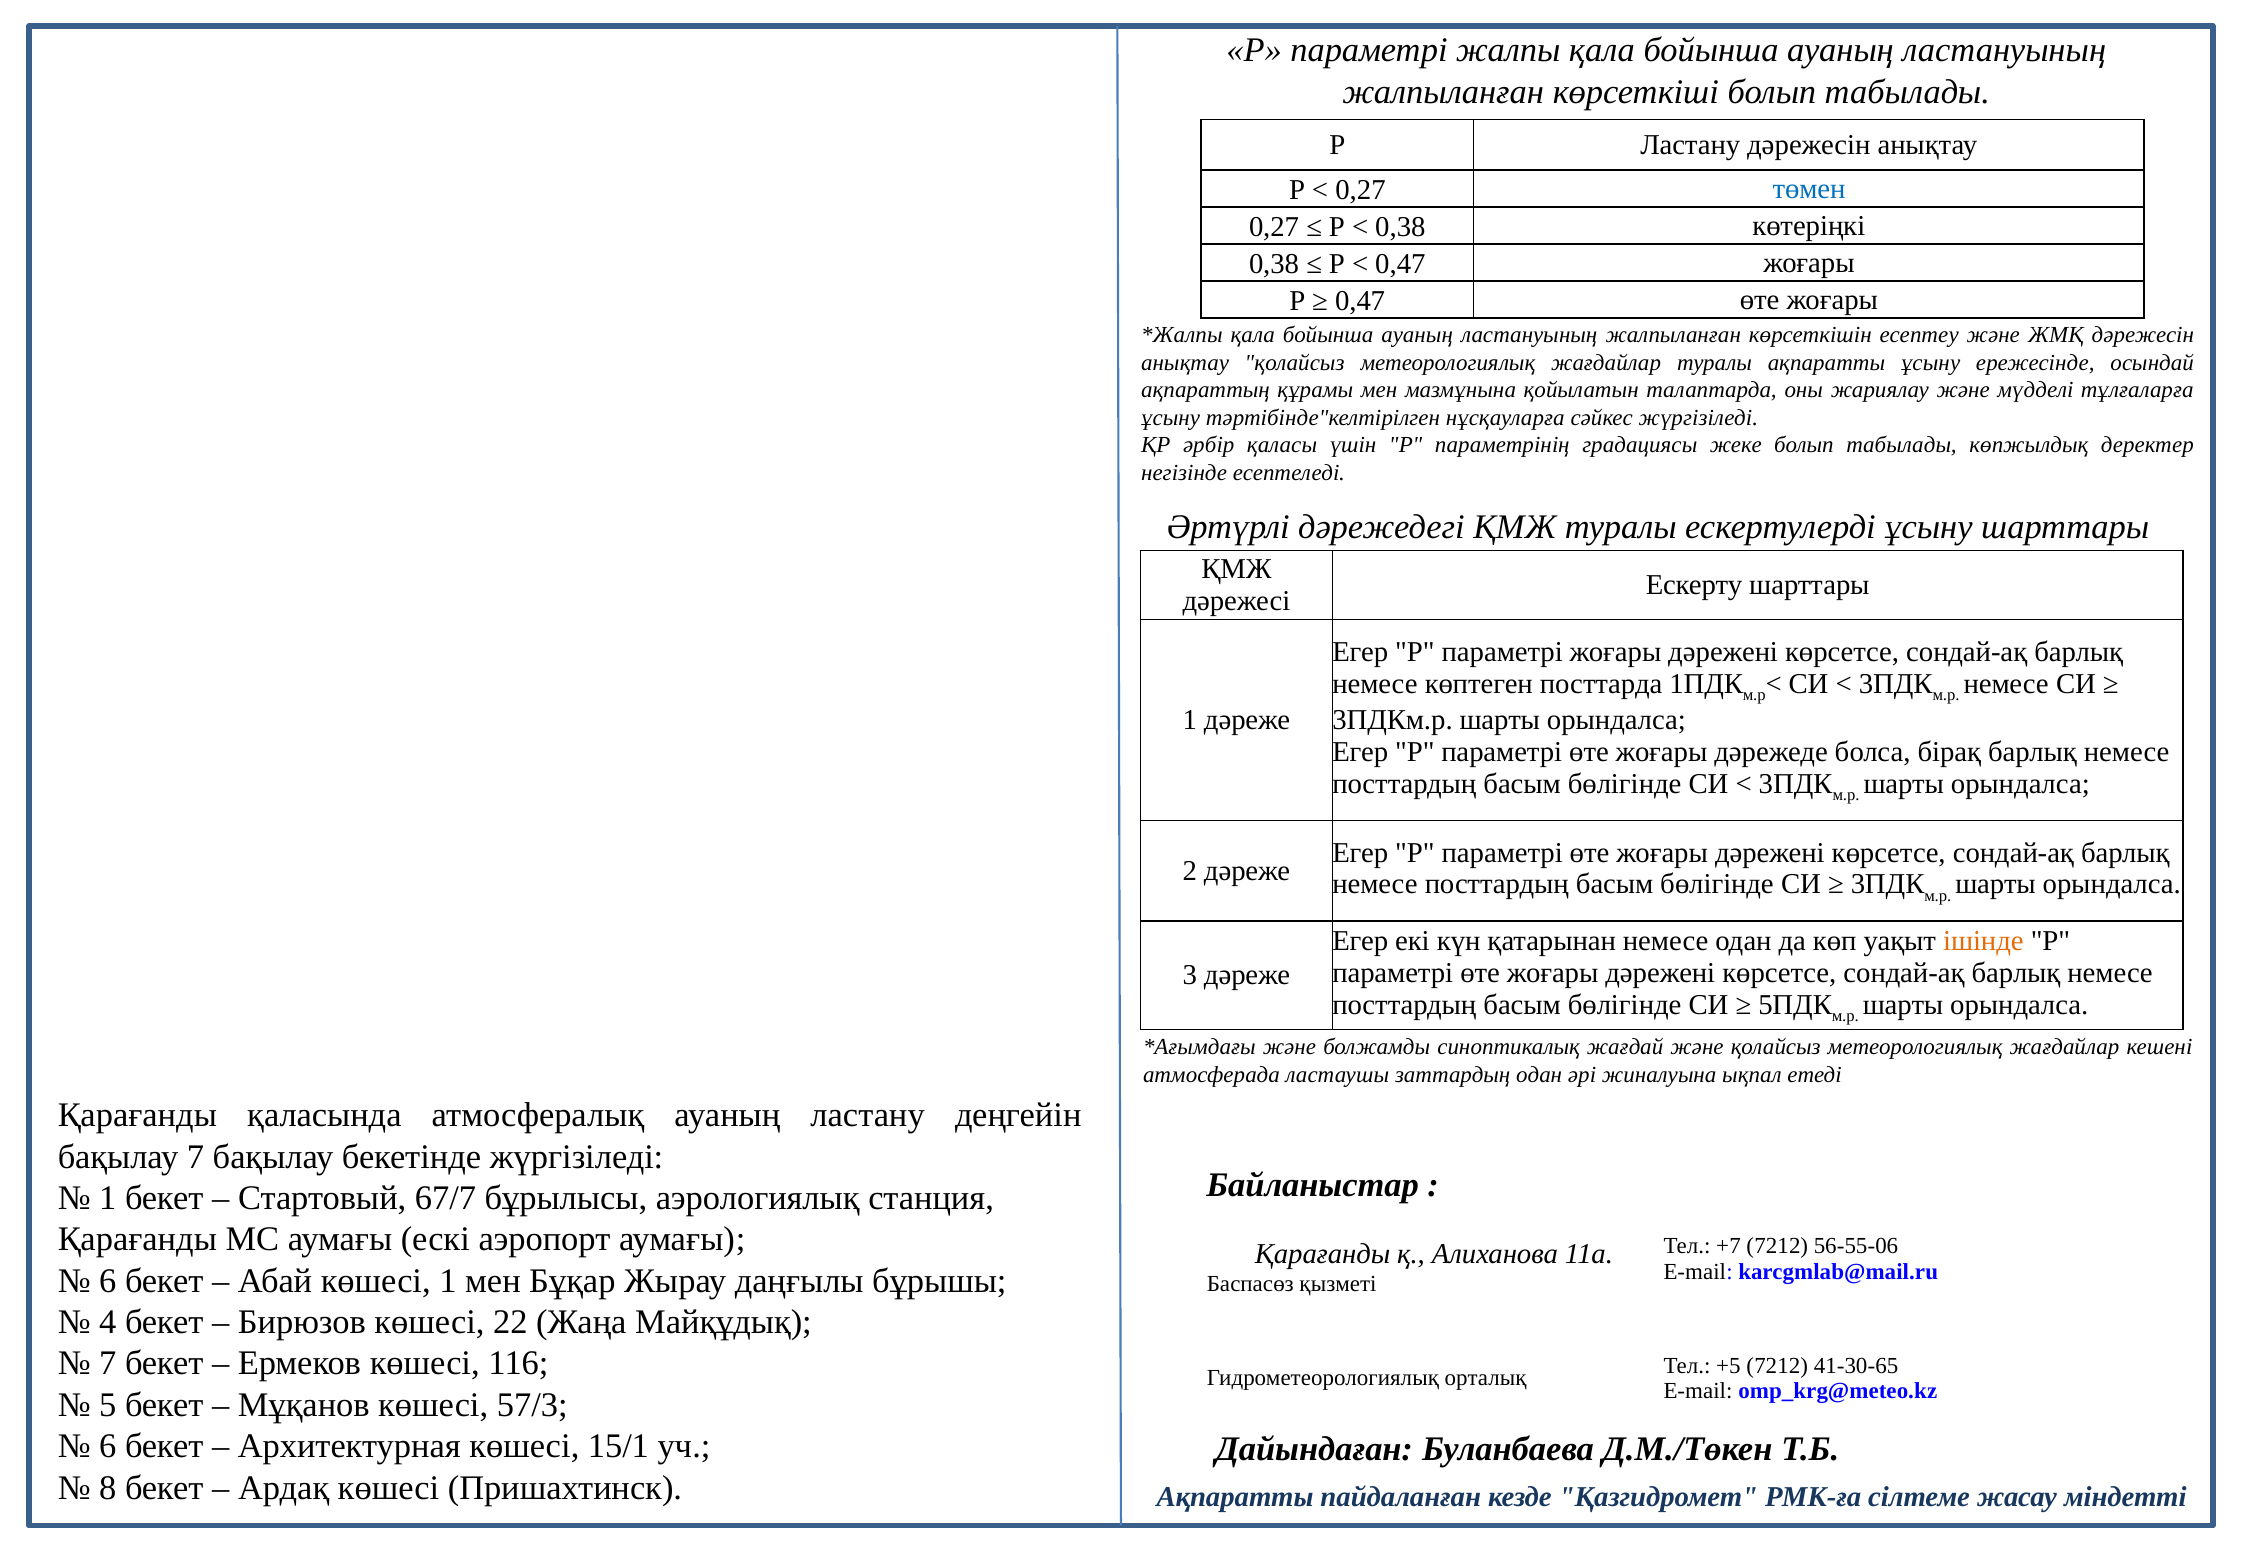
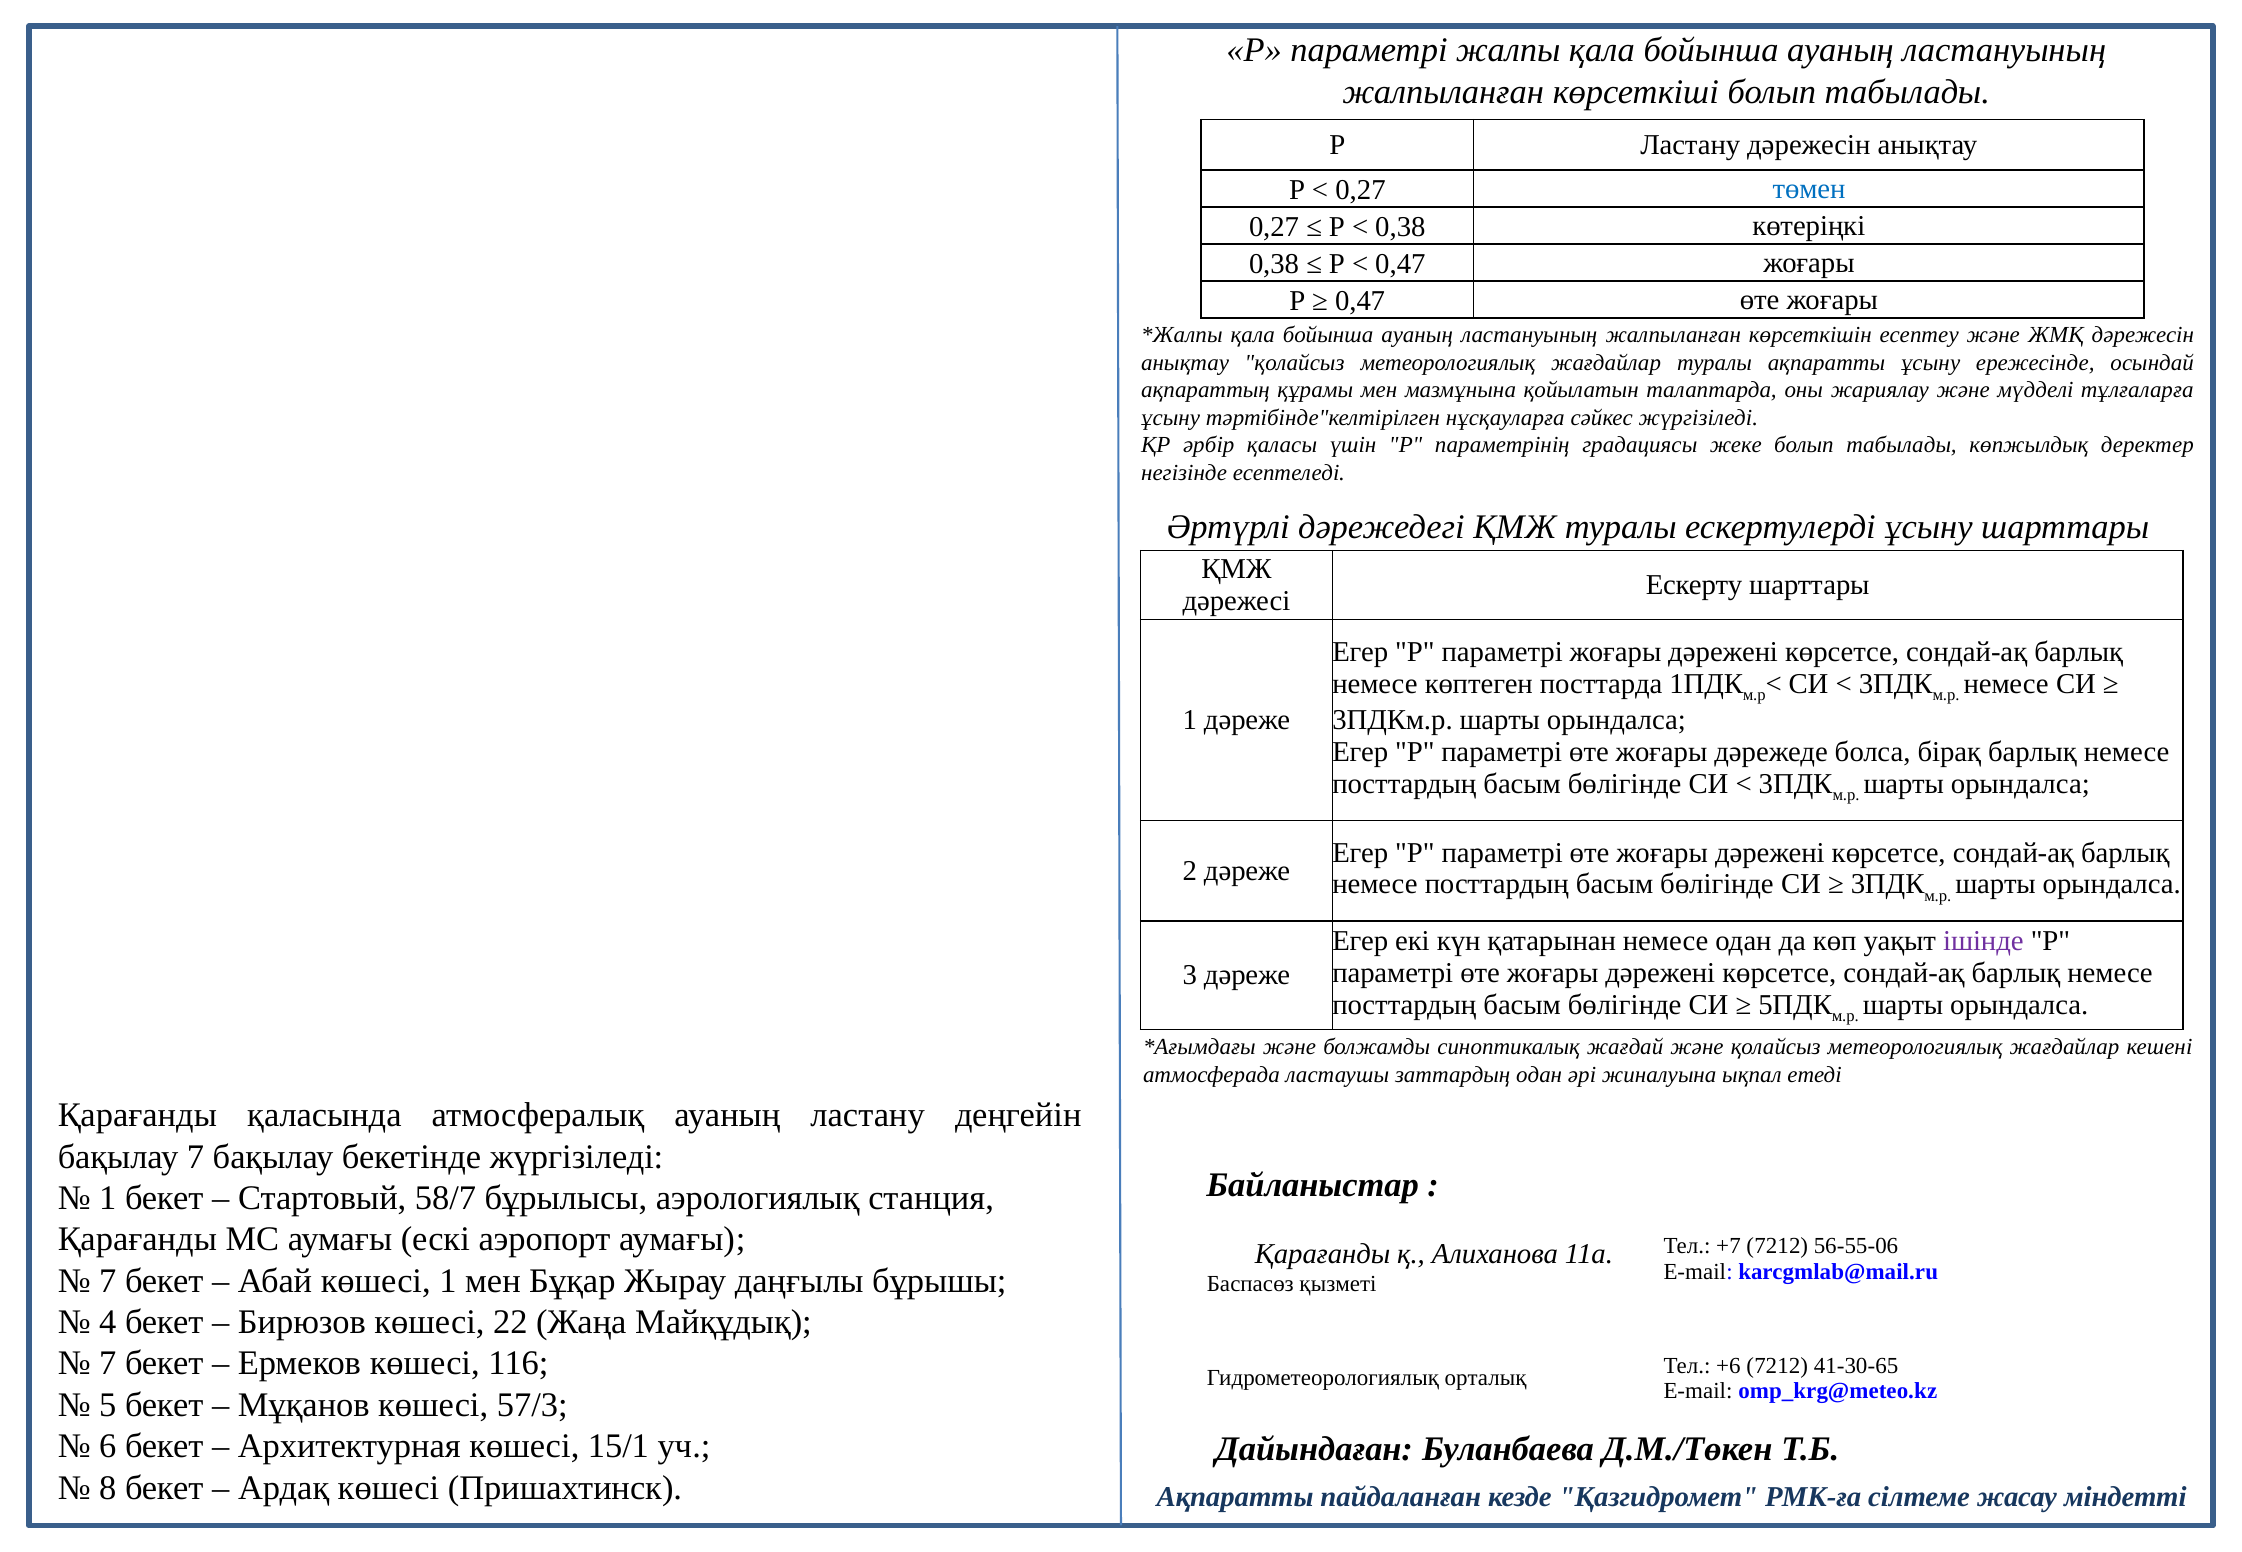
ішінде colour: orange -> purple
67/7: 67/7 -> 58/7
6 at (108, 1281): 6 -> 7
+5: +5 -> +6
